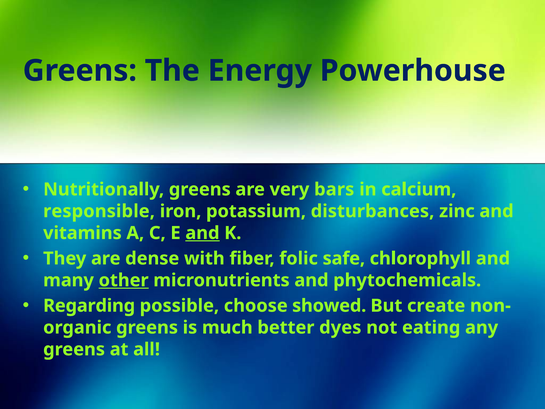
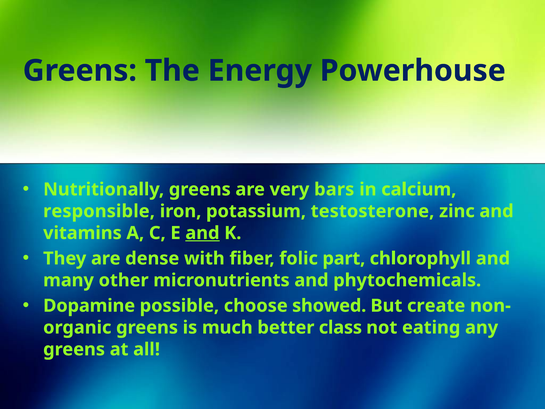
disturbances: disturbances -> testosterone
safe: safe -> part
other underline: present -> none
Regarding: Regarding -> Dopamine
dyes: dyes -> class
